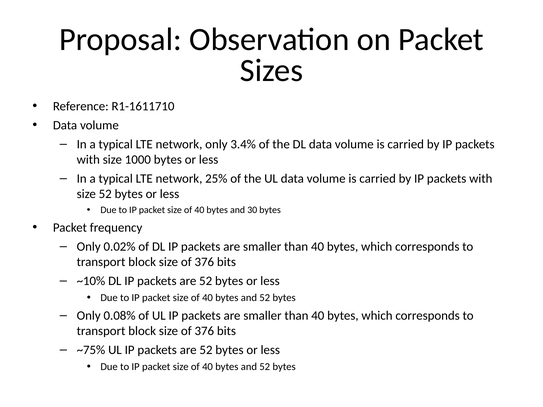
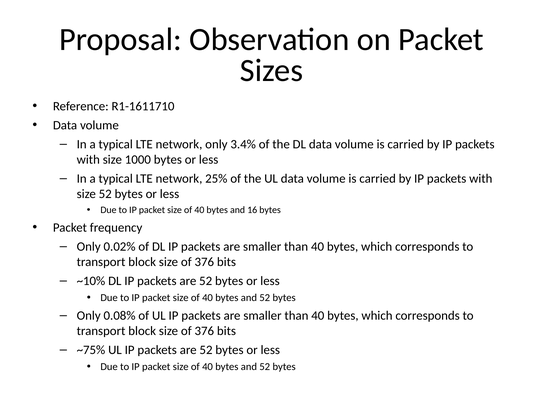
30: 30 -> 16
